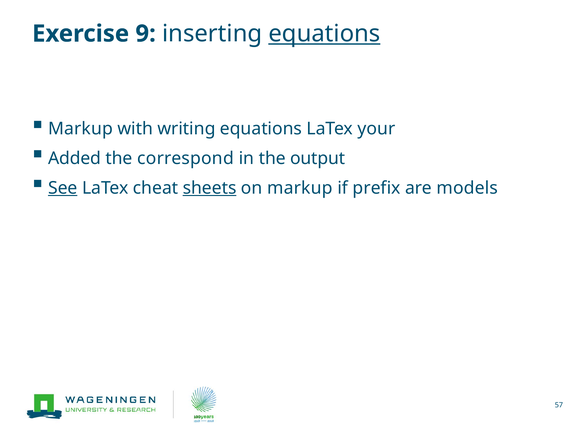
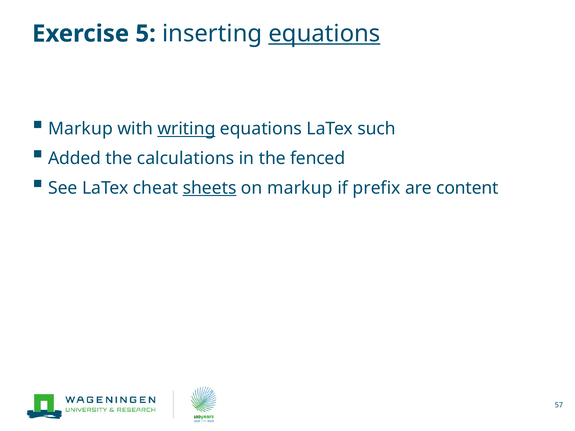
9: 9 -> 5
writing underline: none -> present
your: your -> such
correspond: correspond -> calculations
output: output -> fenced
See underline: present -> none
models: models -> content
